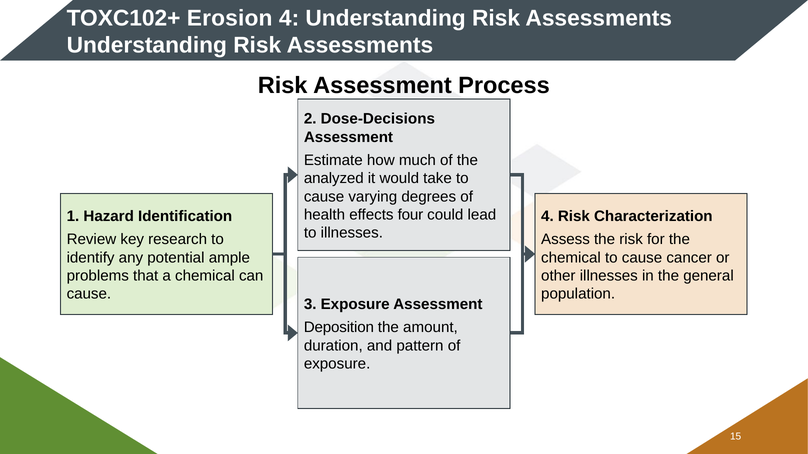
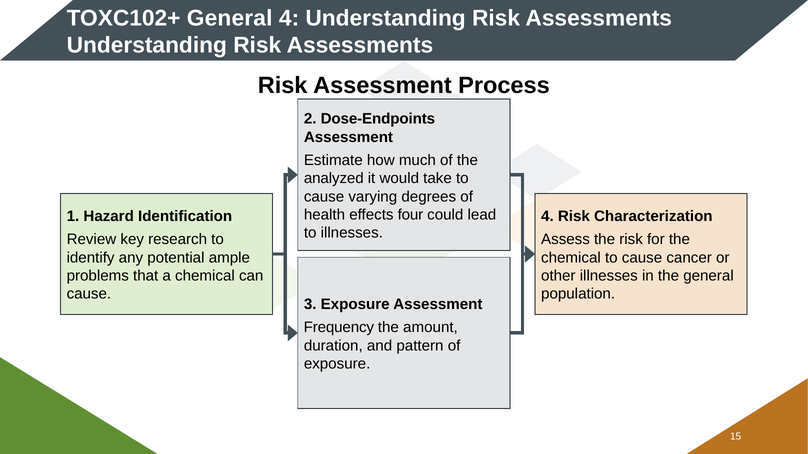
TOXC102+ Erosion: Erosion -> General
Dose-Decisions: Dose-Decisions -> Dose-Endpoints
Deposition: Deposition -> Frequency
